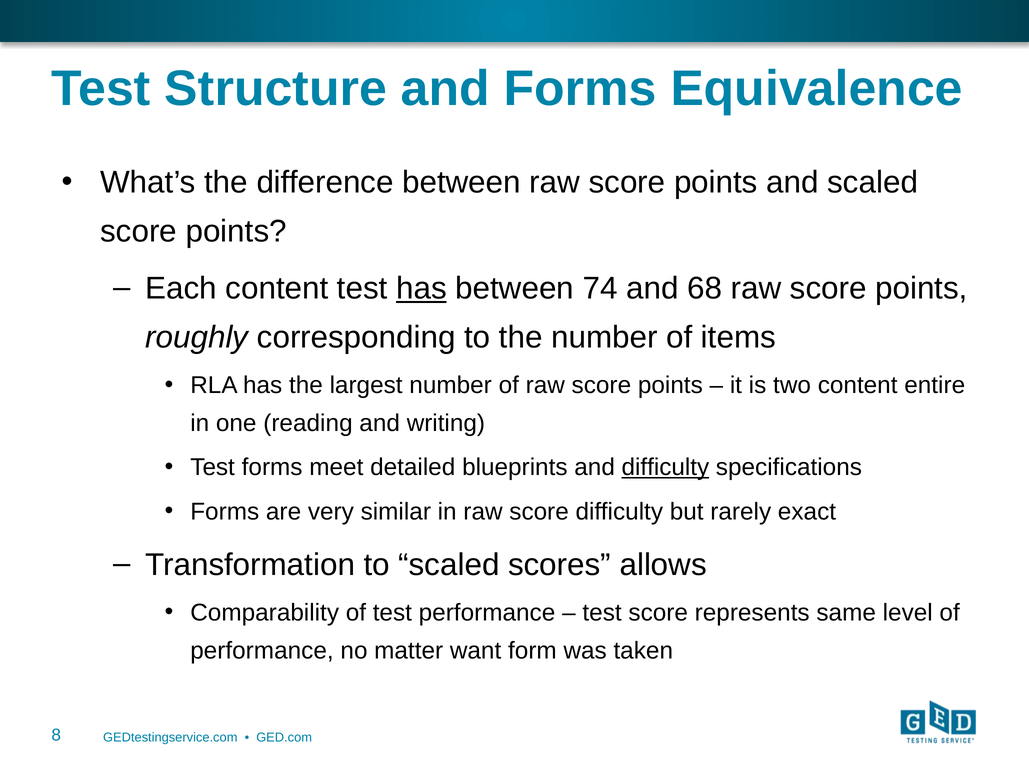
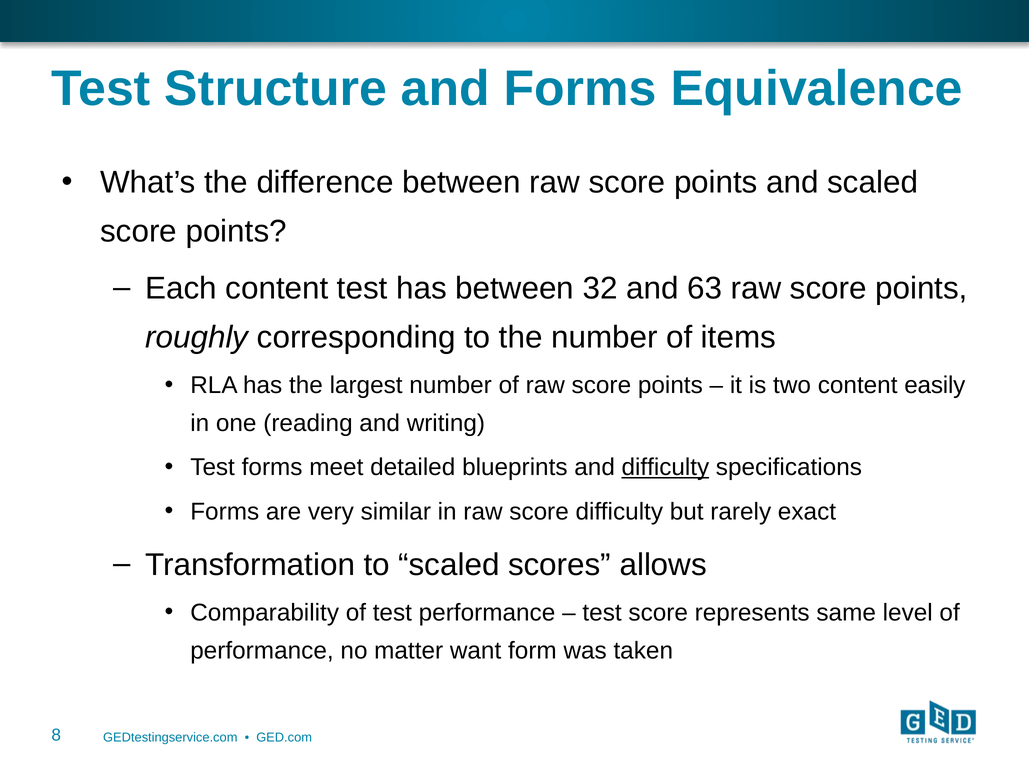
has at (421, 289) underline: present -> none
74: 74 -> 32
68: 68 -> 63
entire: entire -> easily
